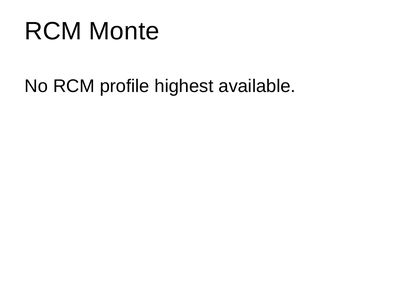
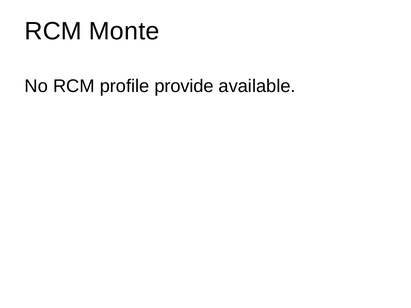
highest: highest -> provide
